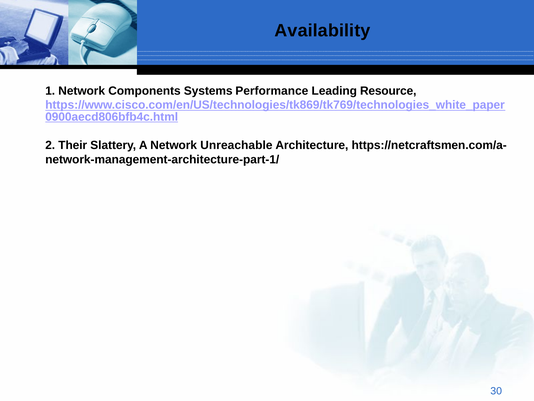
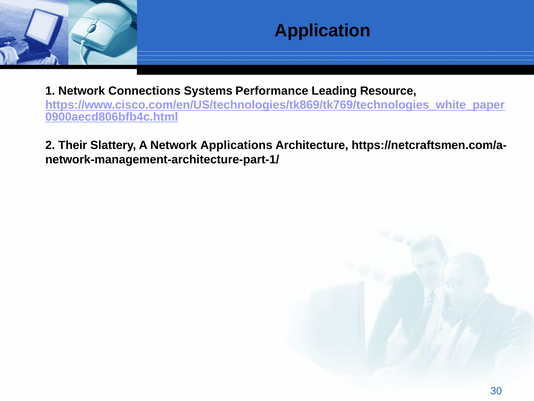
Availability: Availability -> Application
Components: Components -> Connections
Unreachable: Unreachable -> Applications
